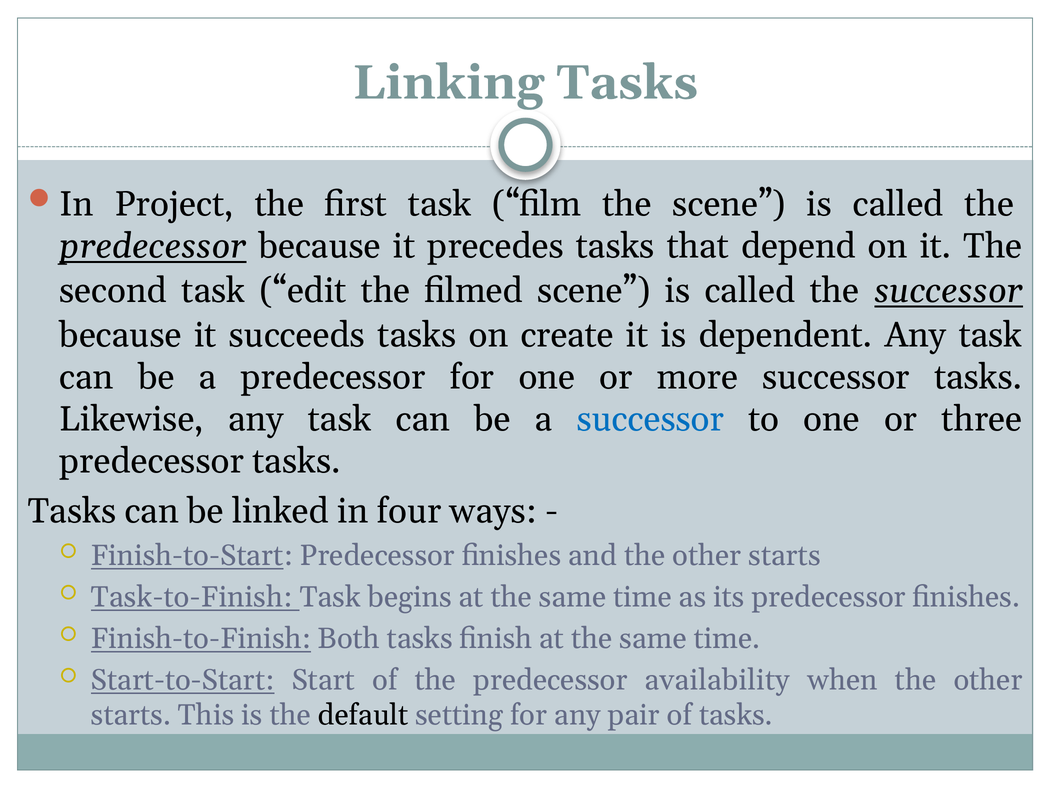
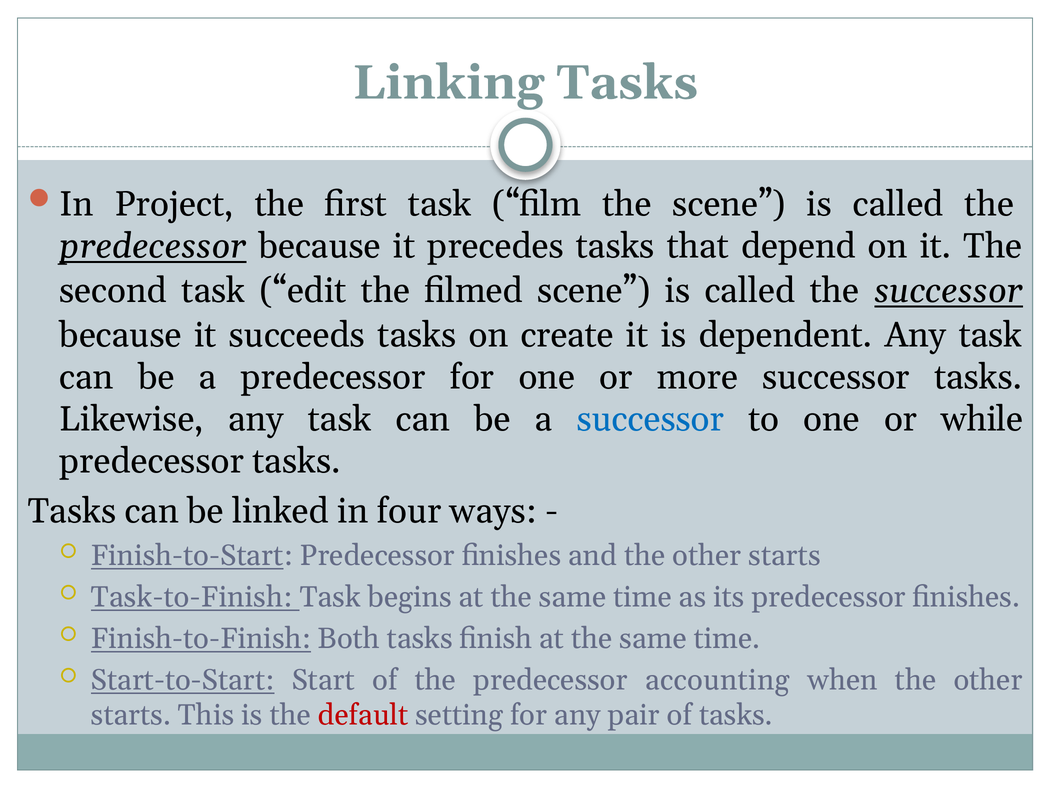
three: three -> while
availability: availability -> accounting
default colour: black -> red
